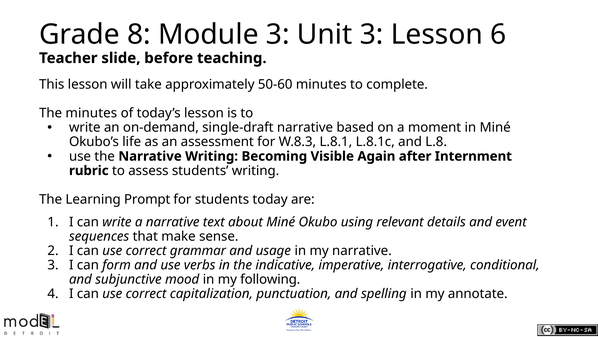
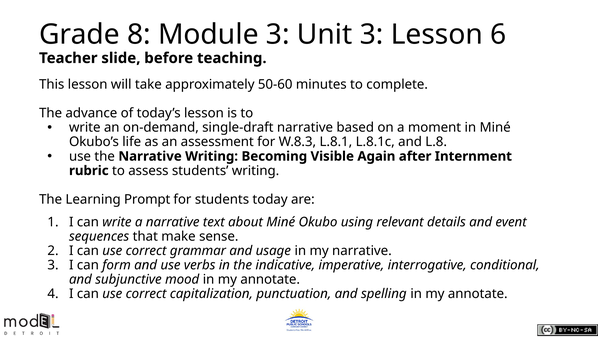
The minutes: minutes -> advance
mood in my following: following -> annotate
